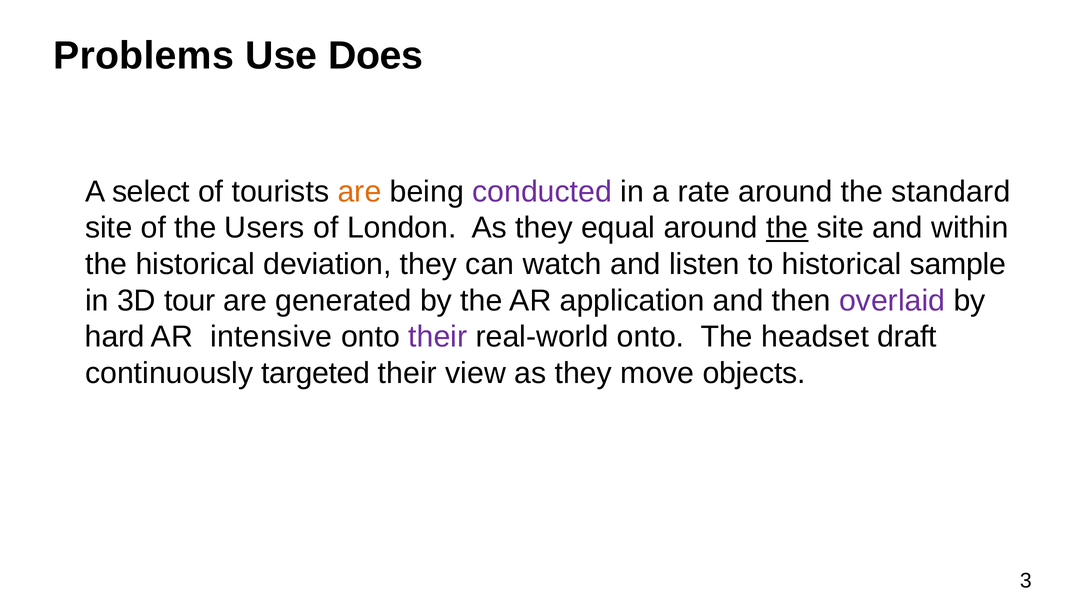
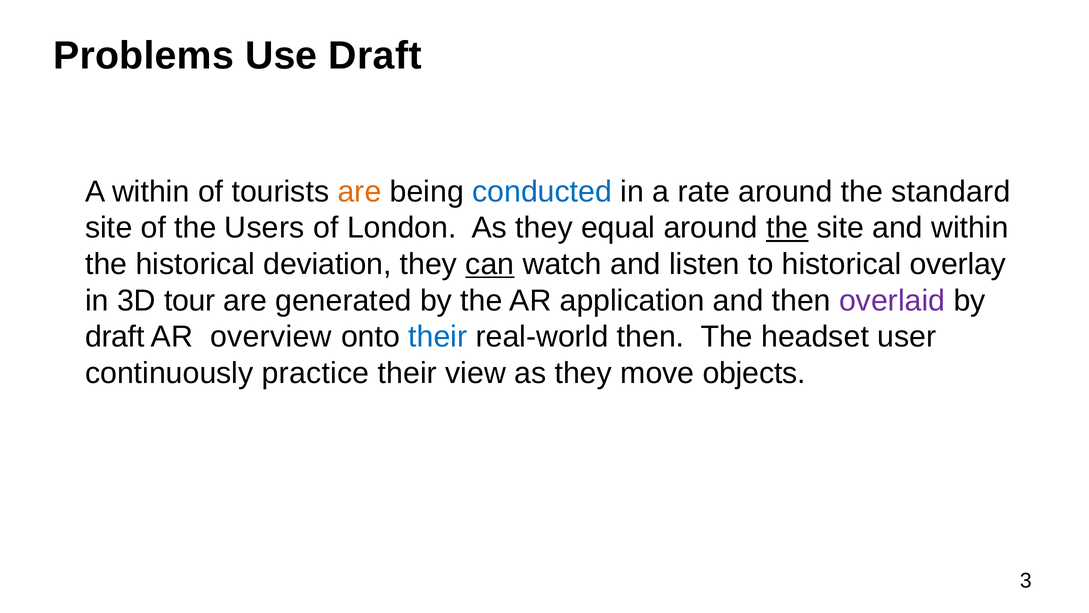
Use Does: Does -> Draft
A select: select -> within
conducted colour: purple -> blue
can underline: none -> present
sample: sample -> overlay
hard at (115, 337): hard -> draft
intensive: intensive -> overview
their at (438, 337) colour: purple -> blue
real-world onto: onto -> then
draft: draft -> user
targeted: targeted -> practice
